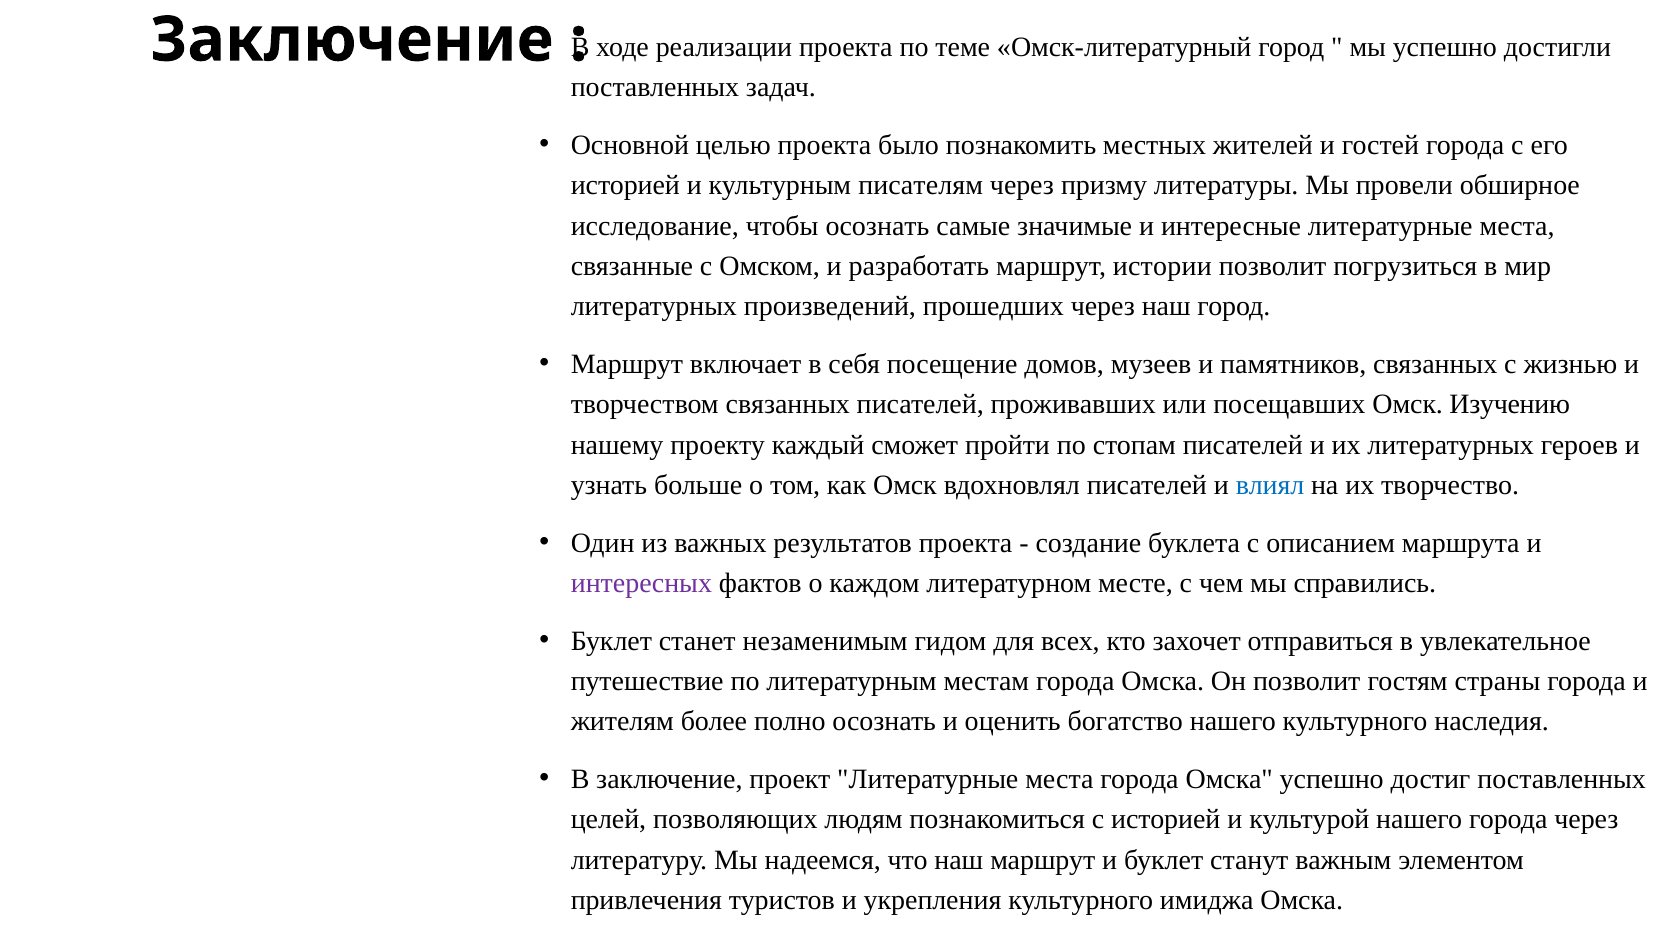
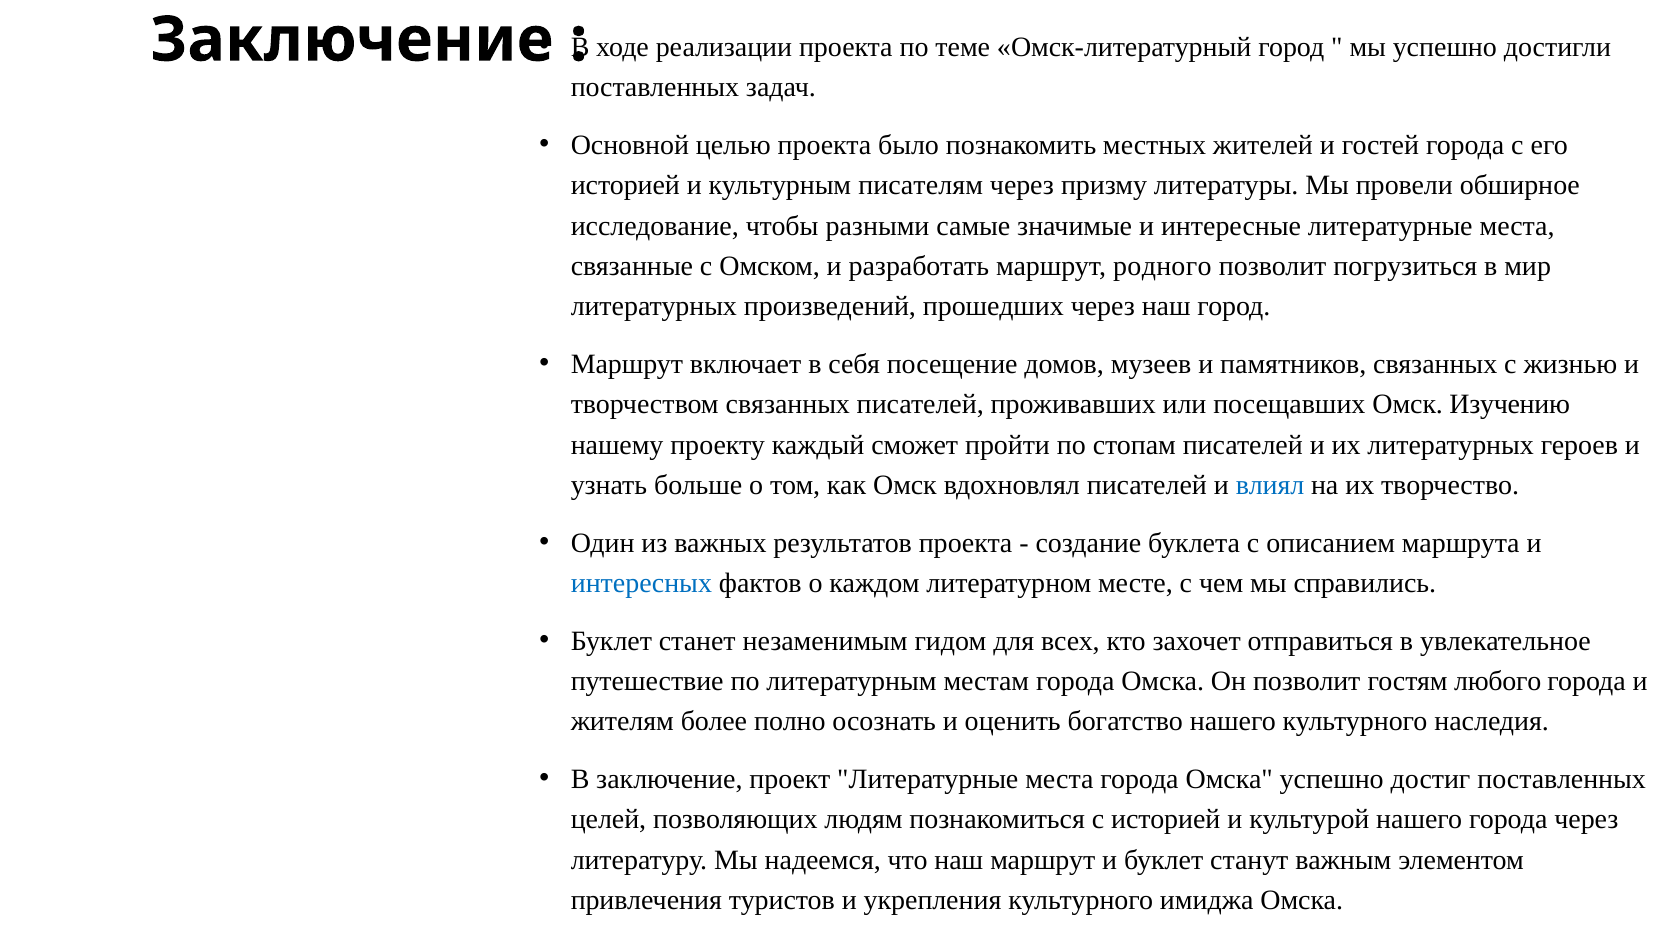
чтобы осознать: осознать -> разными
истории: истории -> родного
интересных colour: purple -> blue
страны: страны -> любого
